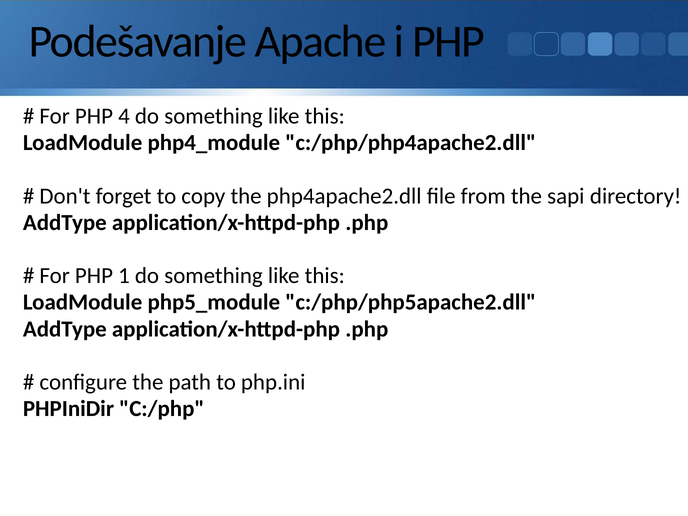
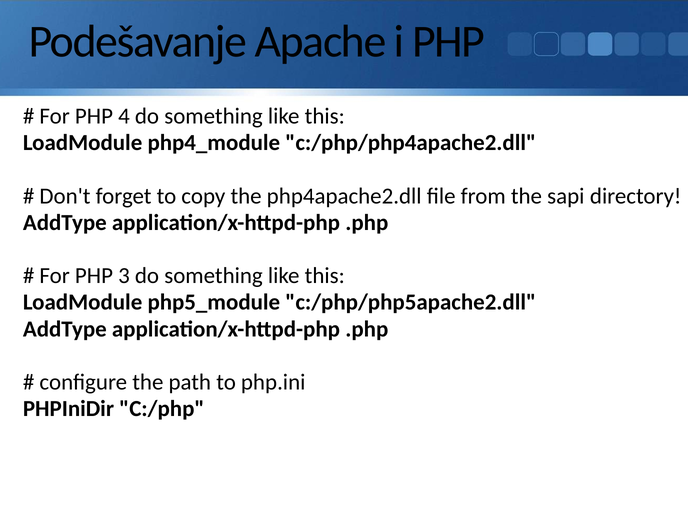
1: 1 -> 3
